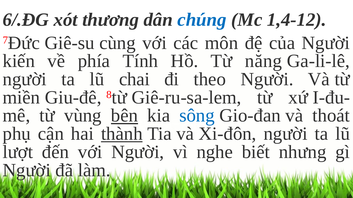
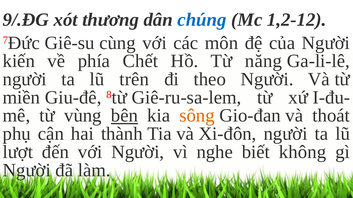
6/.ĐG: 6/.ĐG -> 9/.ĐG
1,4-12: 1,4-12 -> 1,2-12
Tính: Tính -> Chết
chai: chai -> trên
sông colour: blue -> orange
thành underline: present -> none
nhưng: nhưng -> không
